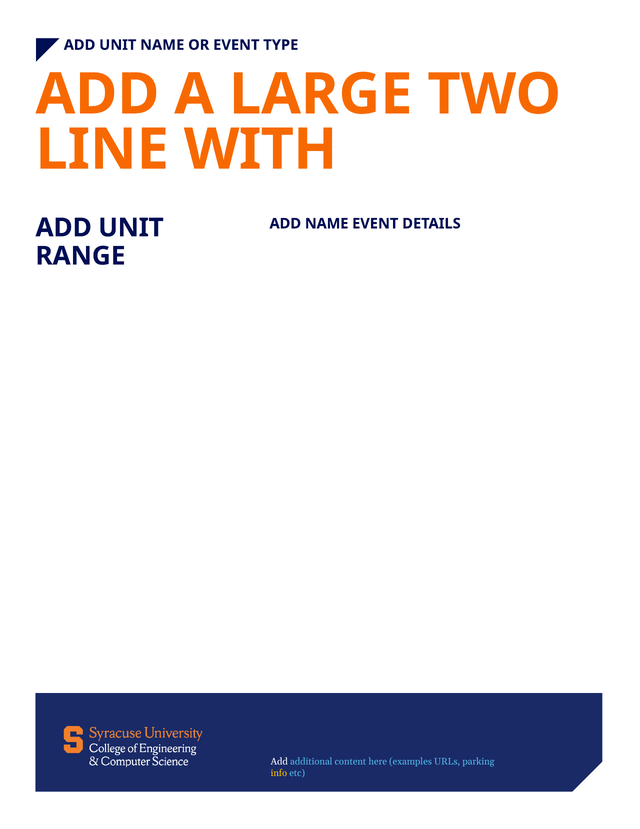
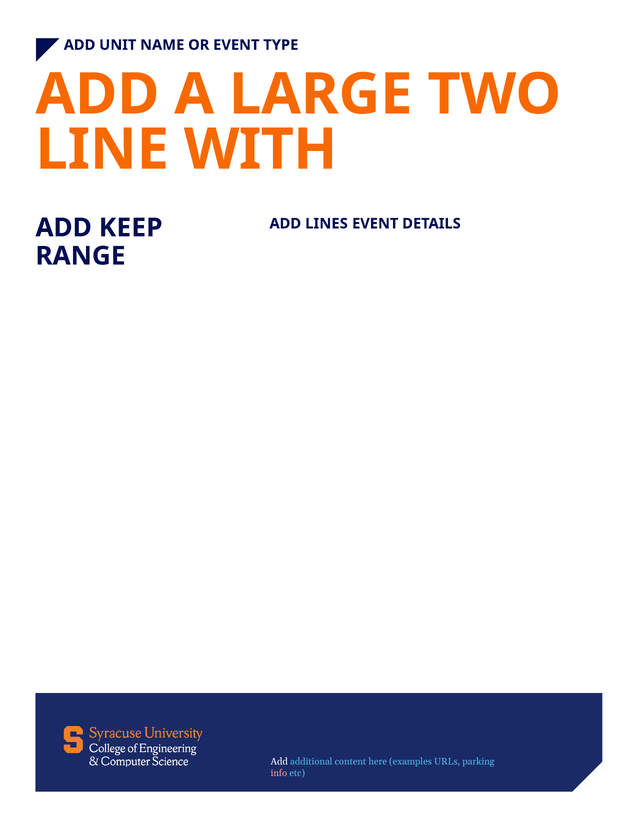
ADD NAME: NAME -> LINES
UNIT at (131, 228): UNIT -> KEEP
info colour: yellow -> pink
